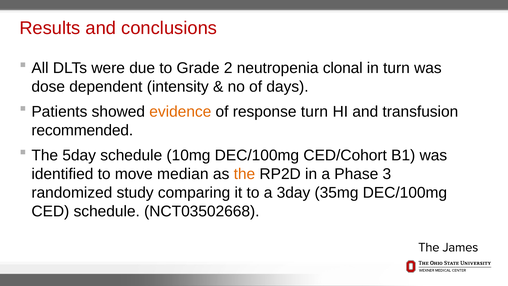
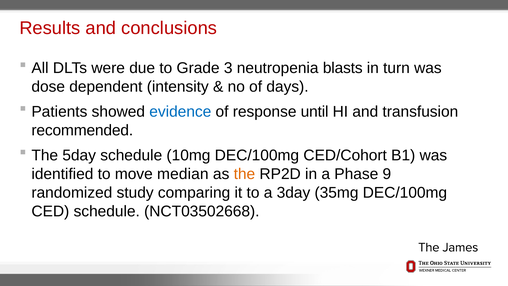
2: 2 -> 3
clonal: clonal -> blasts
evidence colour: orange -> blue
response turn: turn -> until
3: 3 -> 9
